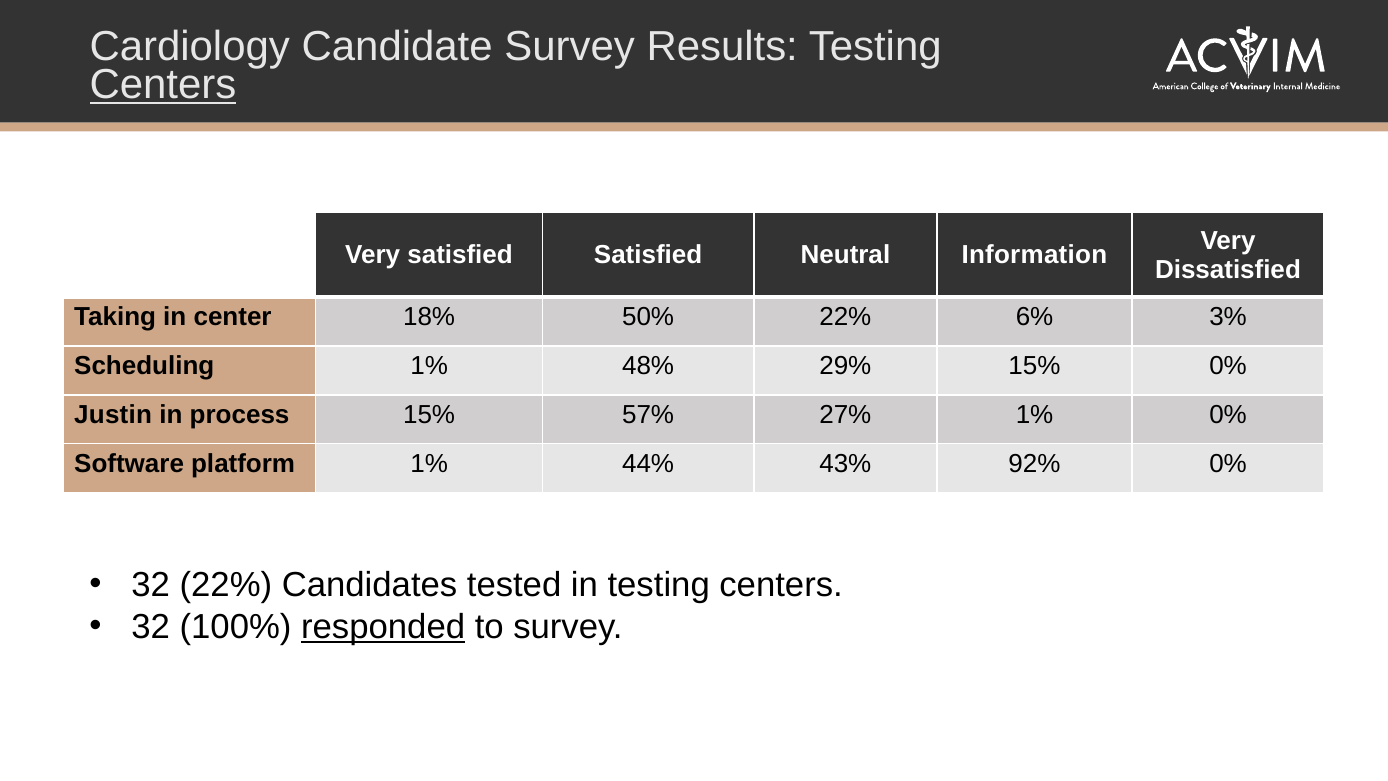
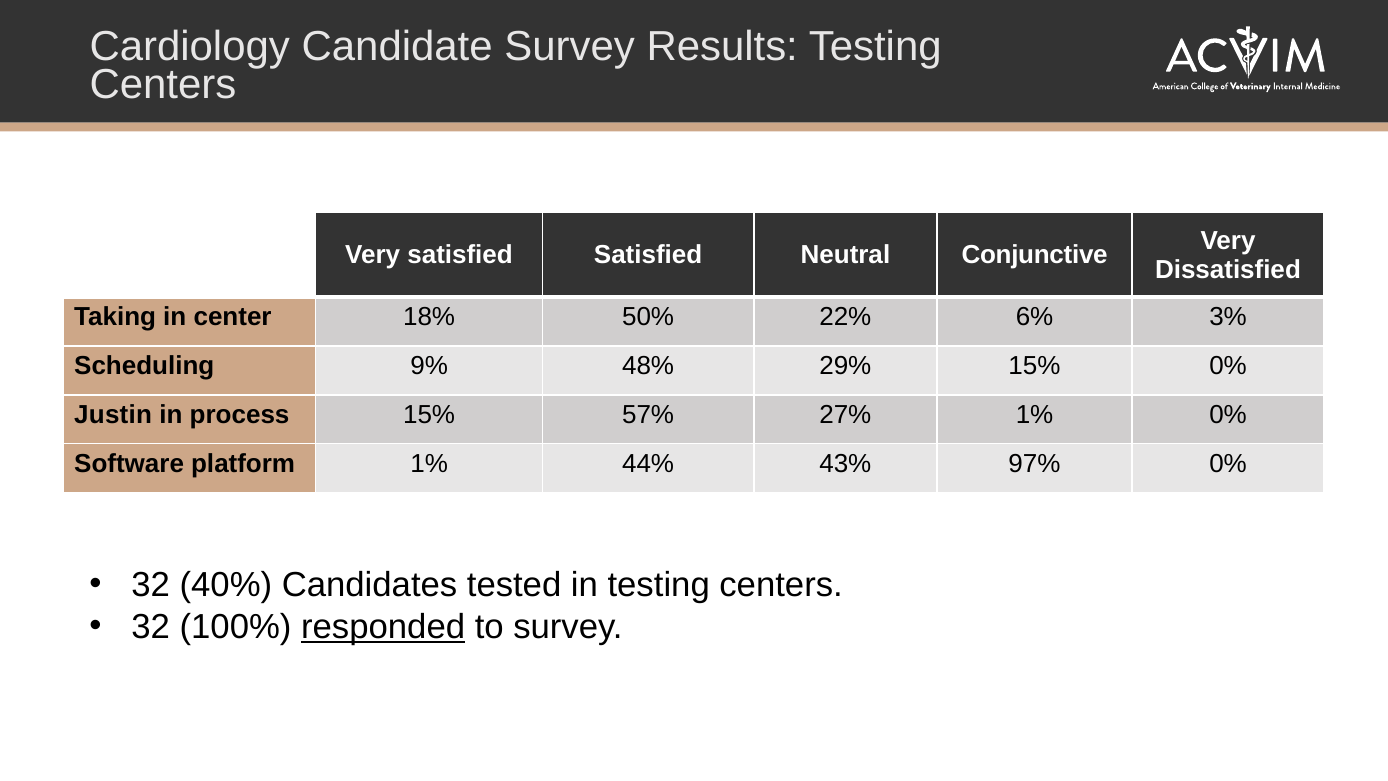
Centers at (163, 85) underline: present -> none
Information: Information -> Conjunctive
Scheduling 1%: 1% -> 9%
92%: 92% -> 97%
32 22%: 22% -> 40%
